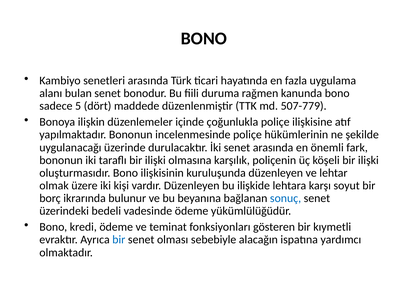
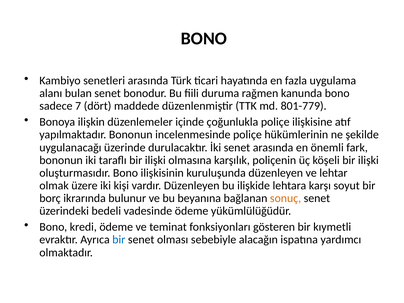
5: 5 -> 7
507-779: 507-779 -> 801-779
sonuç colour: blue -> orange
